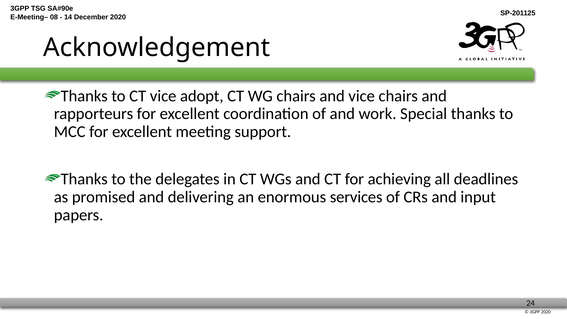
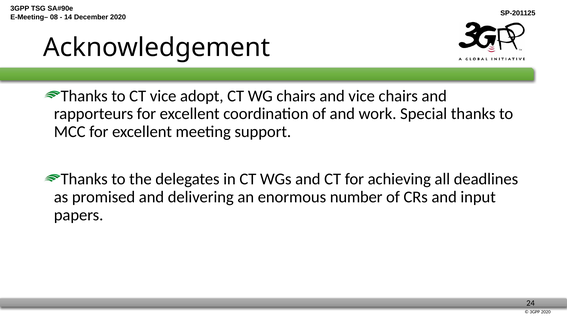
services: services -> number
